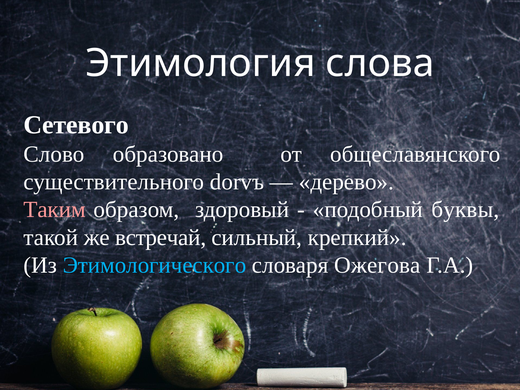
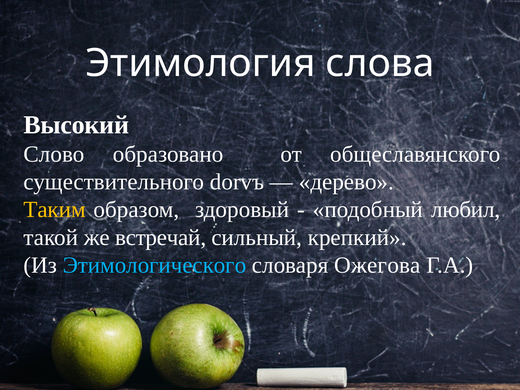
Сетевого: Сетевого -> Высокий
Таким colour: pink -> yellow
буквы: буквы -> любил
